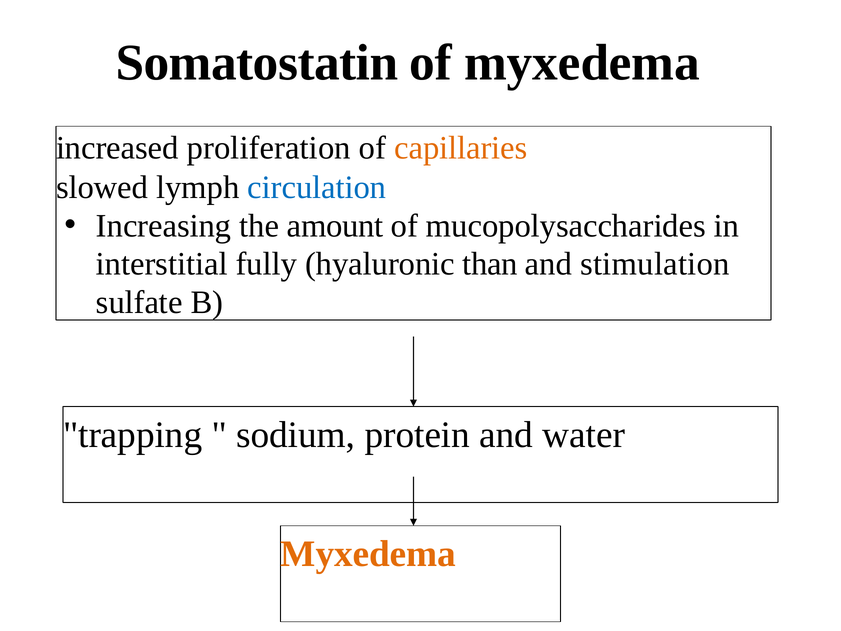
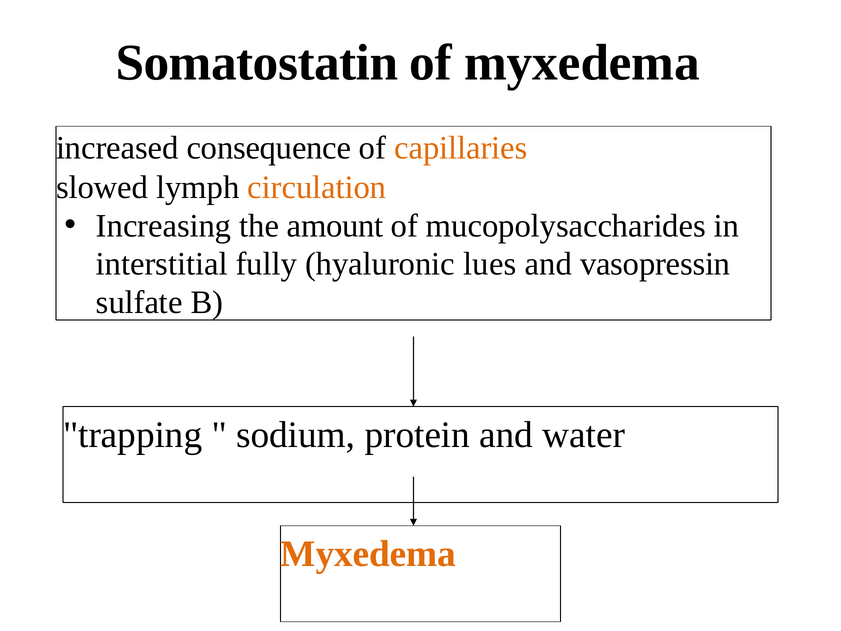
proliferation: proliferation -> consequence
circulation colour: blue -> orange
than: than -> lues
stimulation: stimulation -> vasopressin
